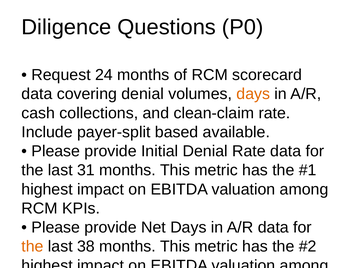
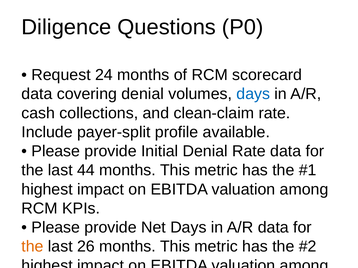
days at (253, 94) colour: orange -> blue
based: based -> profile
31: 31 -> 44
38: 38 -> 26
